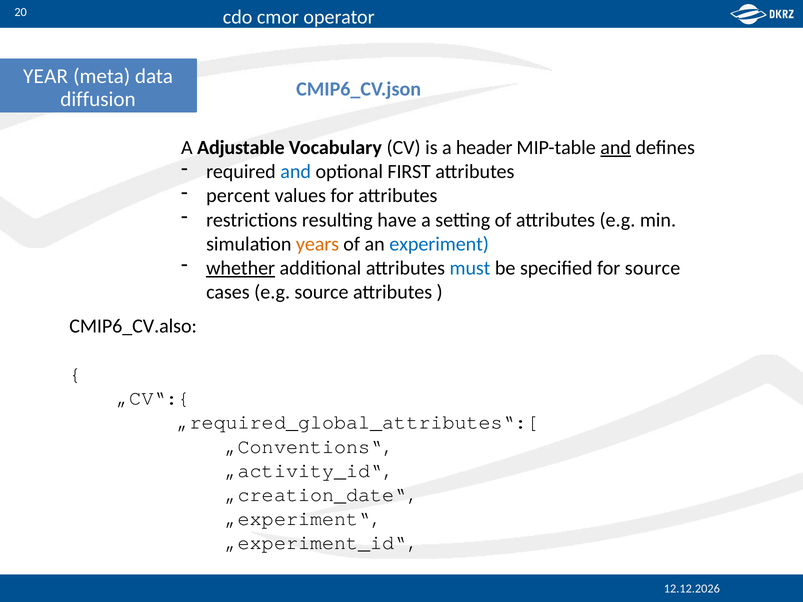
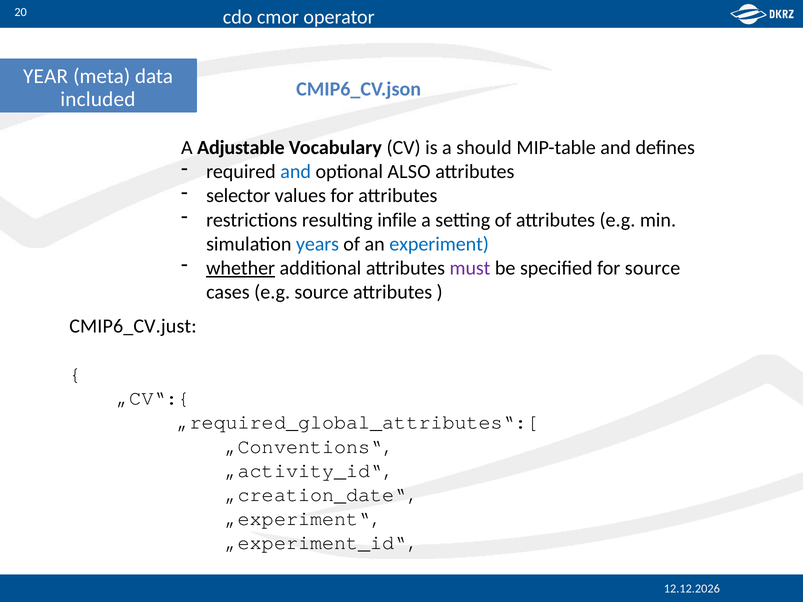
diffusion: diffusion -> included
header: header -> should
and at (616, 148) underline: present -> none
FIRST: FIRST -> ALSO
percent: percent -> selector
have: have -> infile
years colour: orange -> blue
must colour: blue -> purple
CMIP6_CV.also: CMIP6_CV.also -> CMIP6_CV.just
